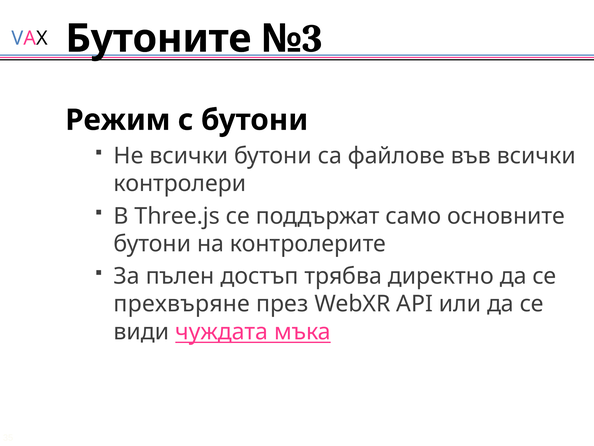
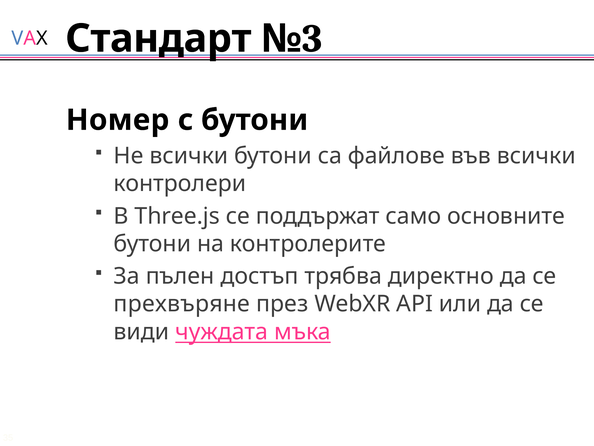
Бутоните: Бутоните -> Стандарт
Режим: Режим -> Номер
